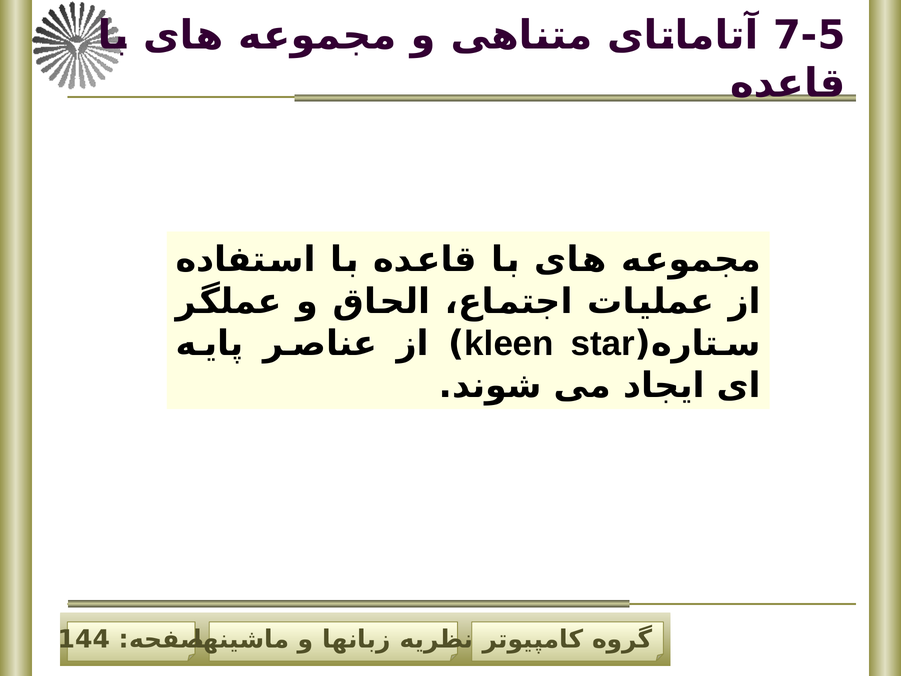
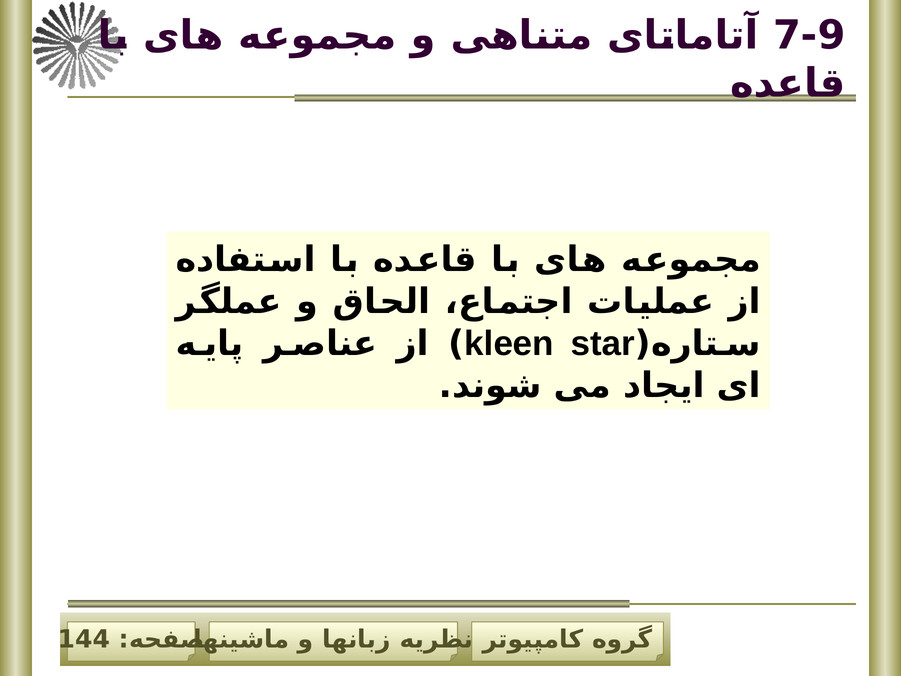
7-5: 7-5 -> 7-9
